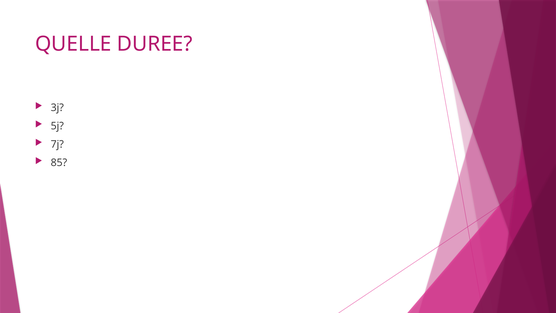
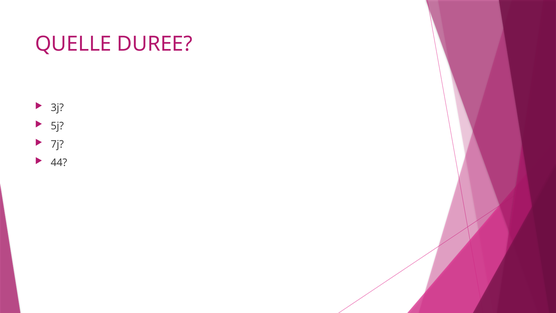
85: 85 -> 44
